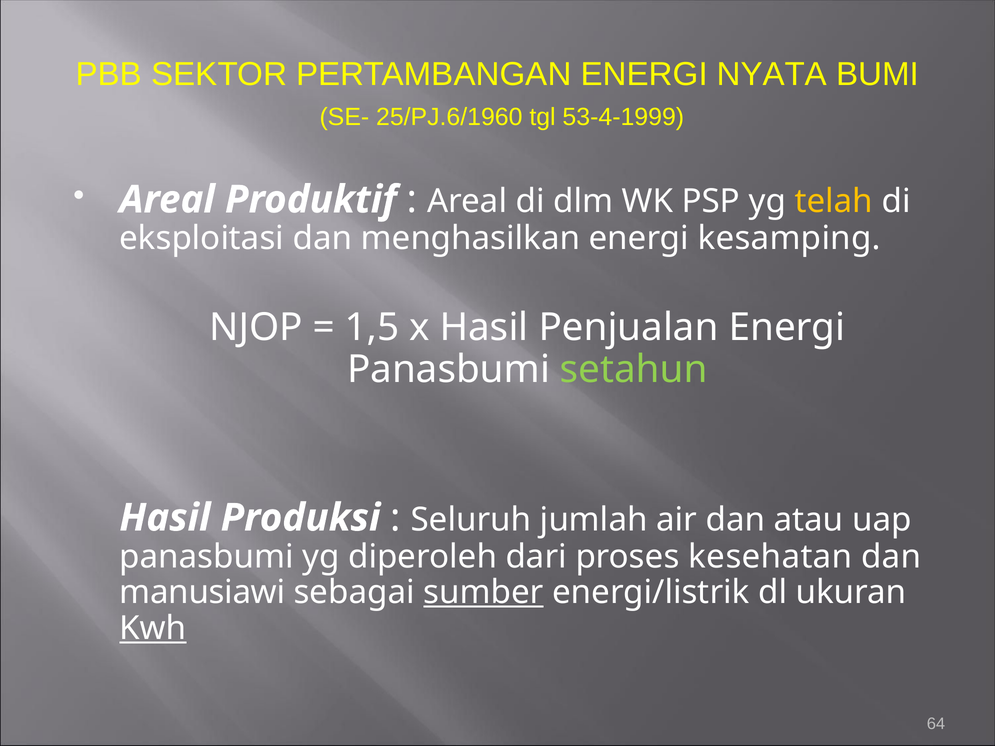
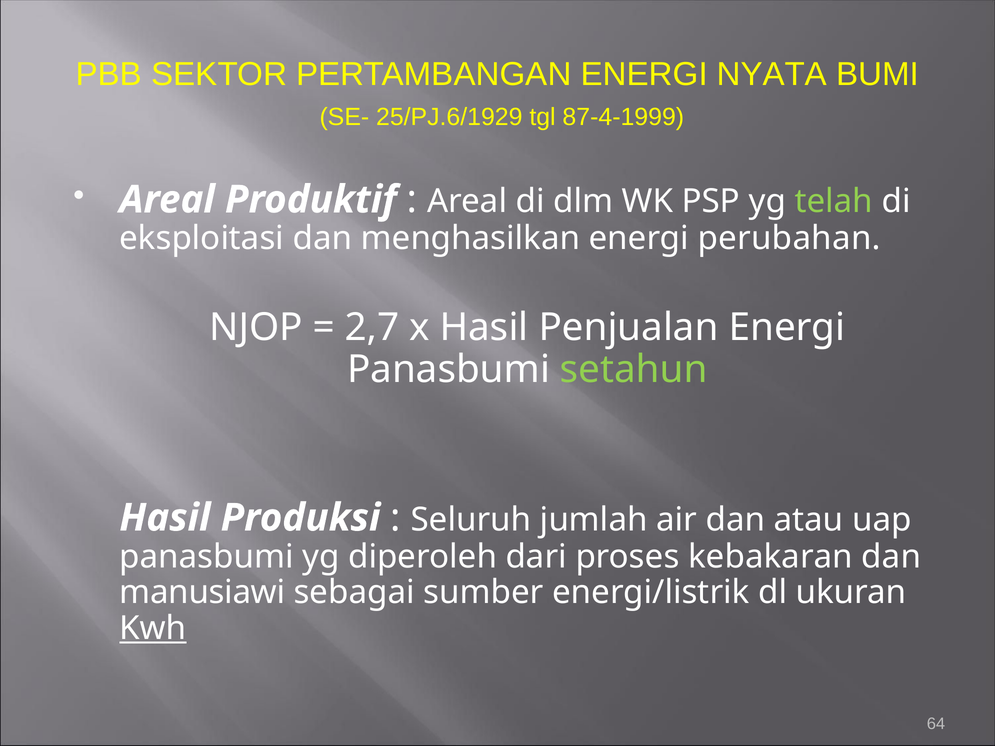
25/PJ.6/1960: 25/PJ.6/1960 -> 25/PJ.6/1929
53-4-1999: 53-4-1999 -> 87-4-1999
telah colour: yellow -> light green
kesamping: kesamping -> perubahan
1,5: 1,5 -> 2,7
kesehatan: kesehatan -> kebakaran
sumber underline: present -> none
